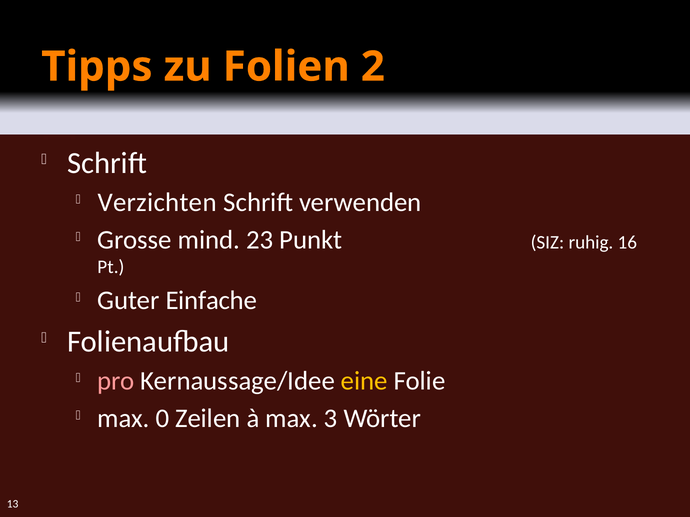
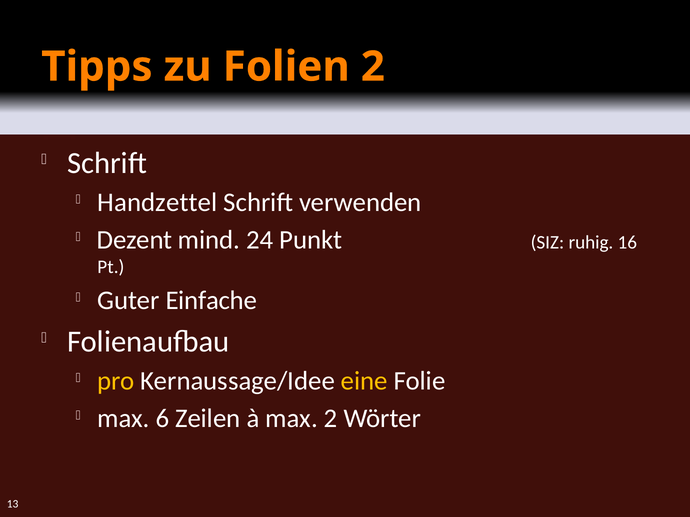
Verzichten: Verzichten -> Handzettel
Grosse: Grosse -> Dezent
23: 23 -> 24
pro colour: pink -> yellow
0: 0 -> 6
max 3: 3 -> 2
